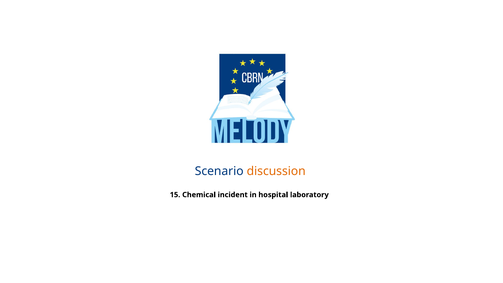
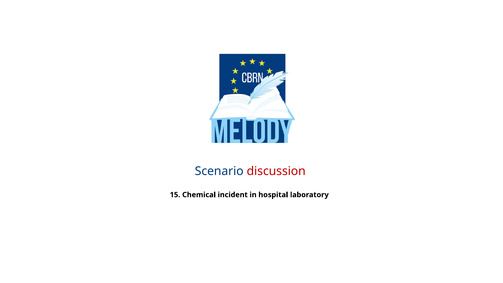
discussion colour: orange -> red
